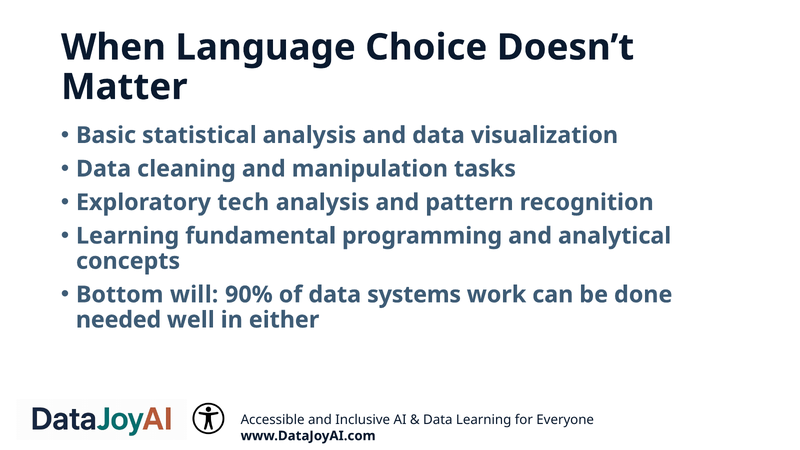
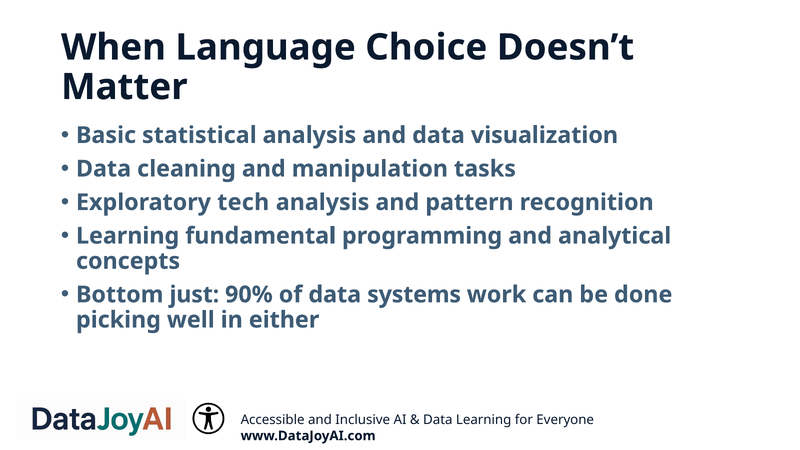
will: will -> just
needed: needed -> picking
